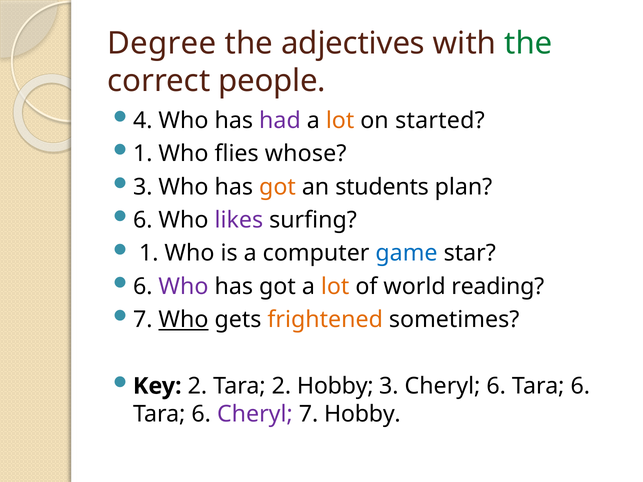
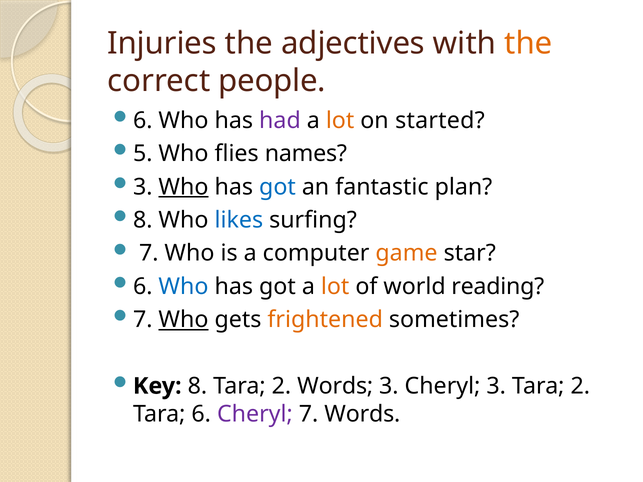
Degree: Degree -> Injuries
the at (528, 43) colour: green -> orange
4 at (143, 121): 4 -> 6
1 at (143, 154): 1 -> 5
whose: whose -> names
Who at (183, 187) underline: none -> present
got at (277, 187) colour: orange -> blue
students: students -> fantastic
6 at (143, 220): 6 -> 8
likes colour: purple -> blue
1 at (149, 253): 1 -> 7
game colour: blue -> orange
Who at (183, 287) colour: purple -> blue
Key 2: 2 -> 8
2 Hobby: Hobby -> Words
Cheryl 6: 6 -> 3
6 at (580, 386): 6 -> 2
7 Hobby: Hobby -> Words
